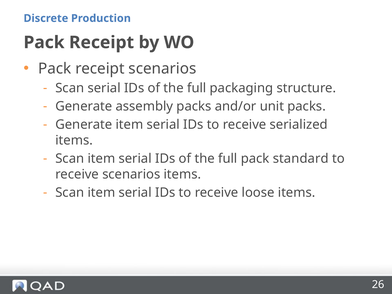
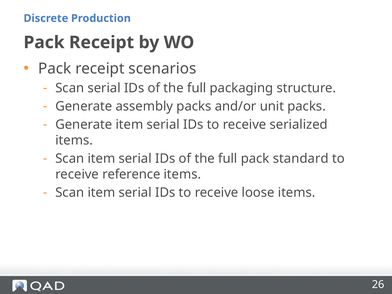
receive scenarios: scenarios -> reference
